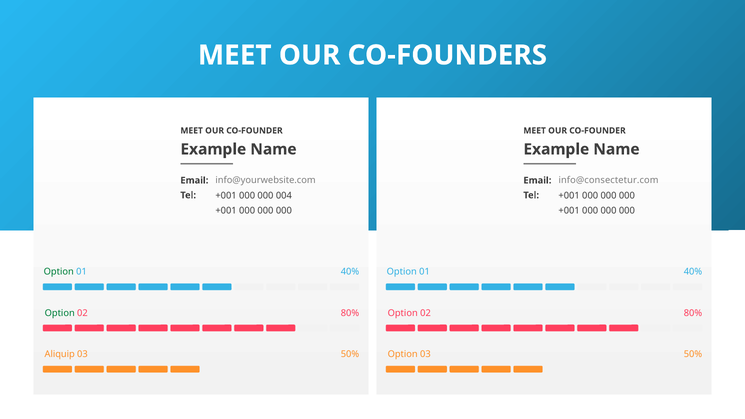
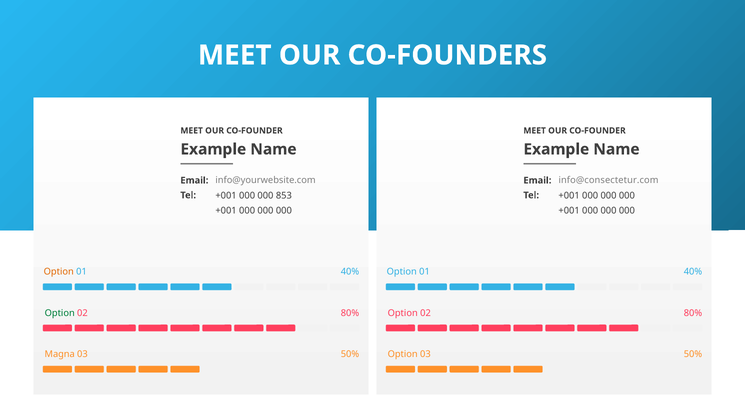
004: 004 -> 853
Option at (59, 272) colour: green -> orange
Aliquip: Aliquip -> Magna
